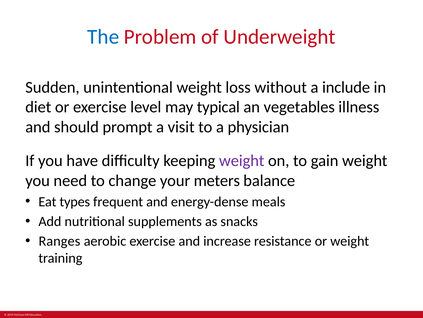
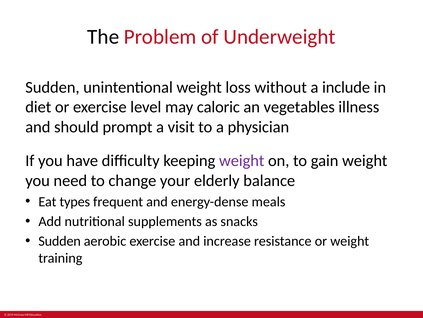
The colour: blue -> black
typical: typical -> caloric
meters: meters -> elderly
Ranges at (59, 241): Ranges -> Sudden
